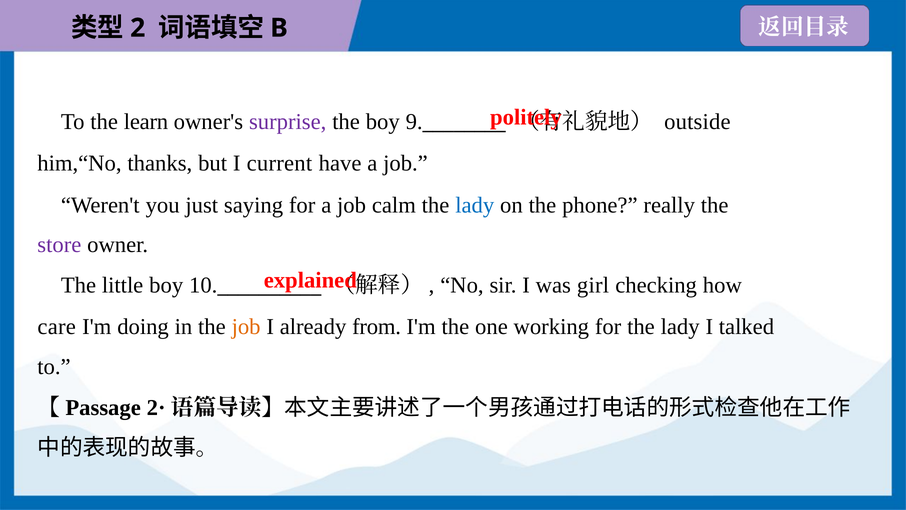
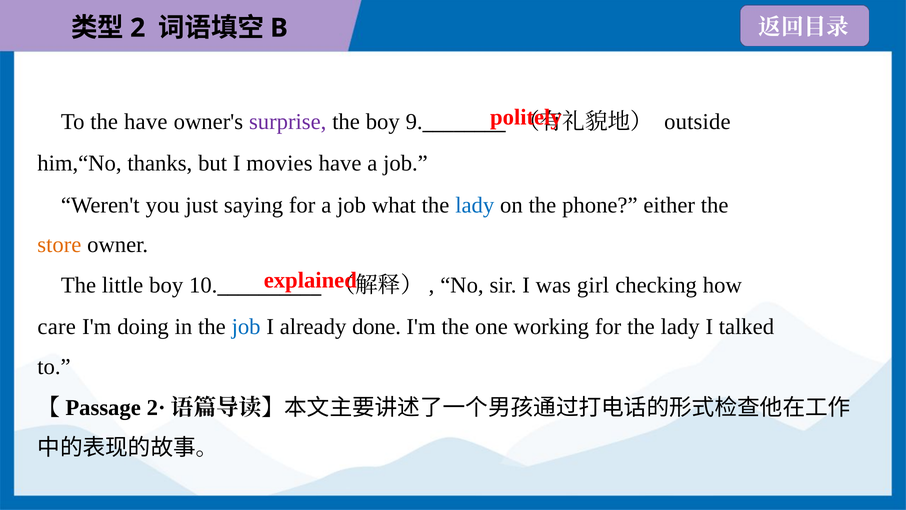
the learn: learn -> have
current: current -> movies
calm: calm -> what
really: really -> either
store colour: purple -> orange
job at (246, 327) colour: orange -> blue
from: from -> done
